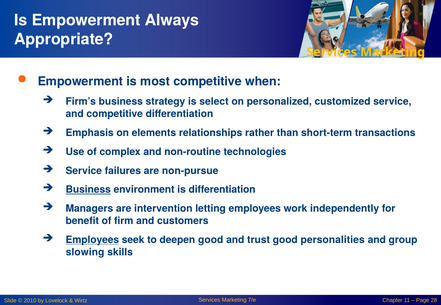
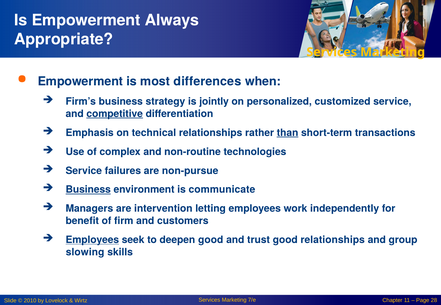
most competitive: competitive -> differences
select: select -> jointly
competitive at (115, 114) underline: none -> present
elements: elements -> technical
than underline: none -> present
is differentiation: differentiation -> communicate
good personalities: personalities -> relationships
